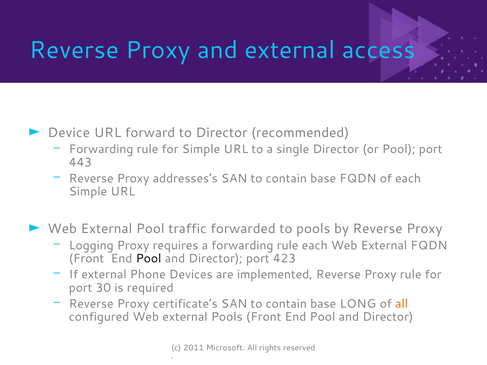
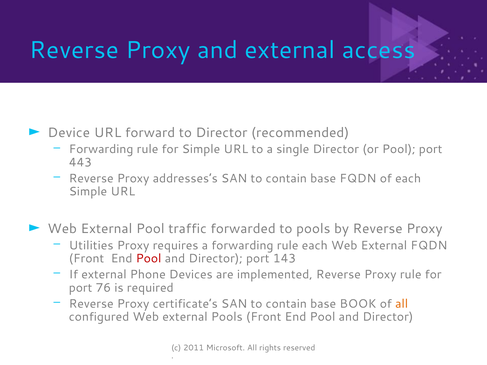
Logging: Logging -> Utilities
Pool at (149, 259) colour: black -> red
423: 423 -> 143
30: 30 -> 76
LONG: LONG -> BOOK
